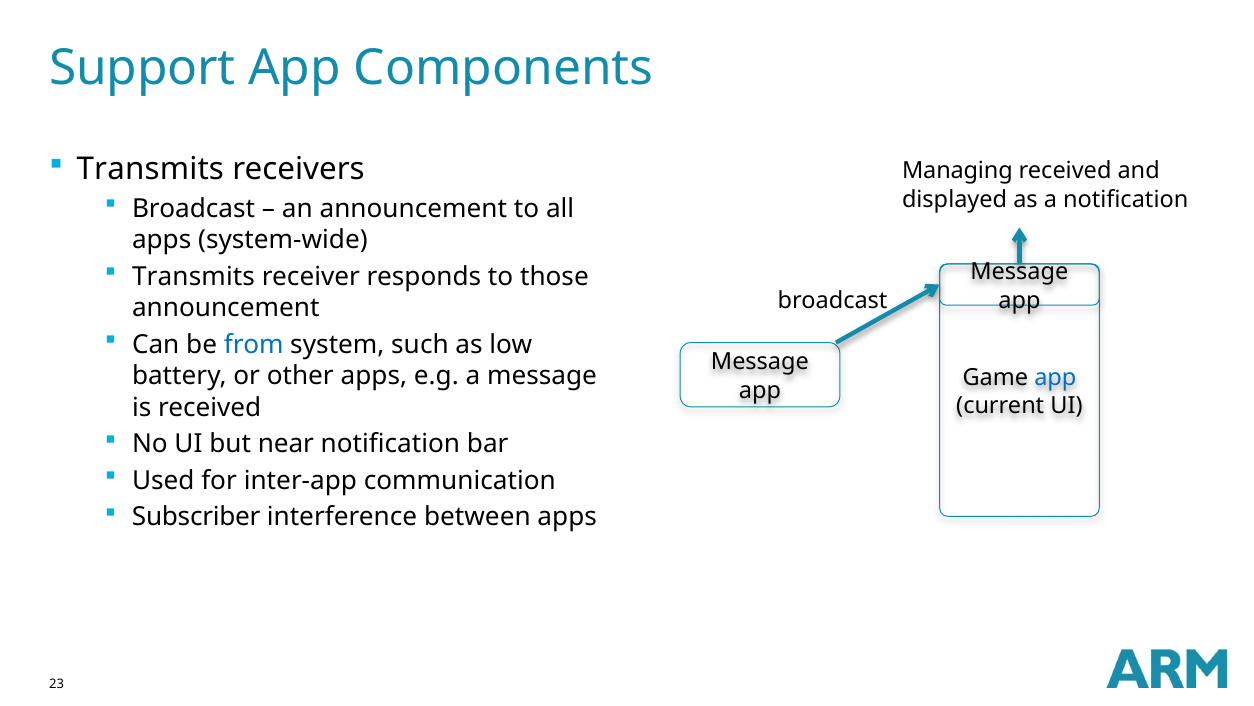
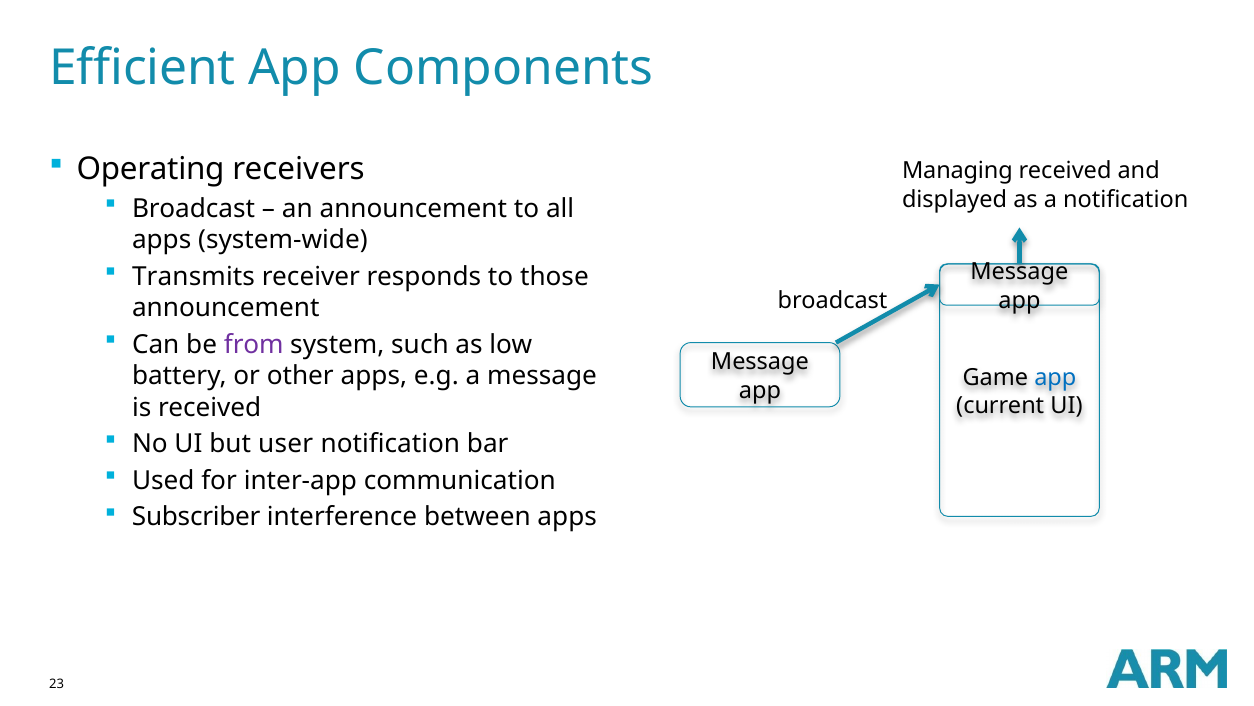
Support: Support -> Efficient
Transmits at (150, 169): Transmits -> Operating
from colour: blue -> purple
near: near -> user
